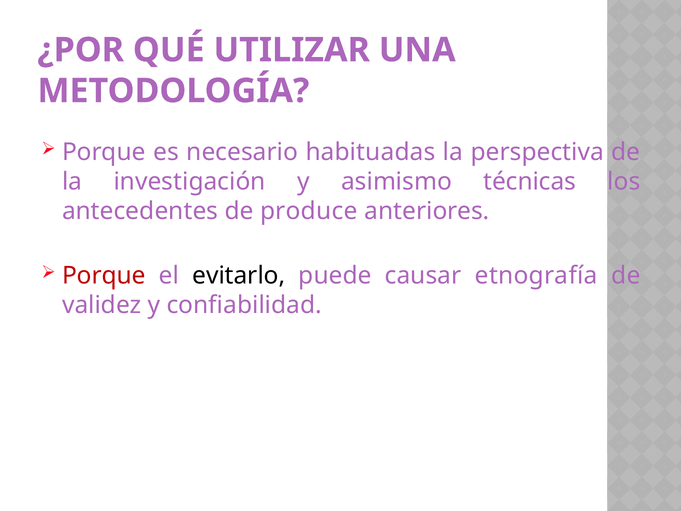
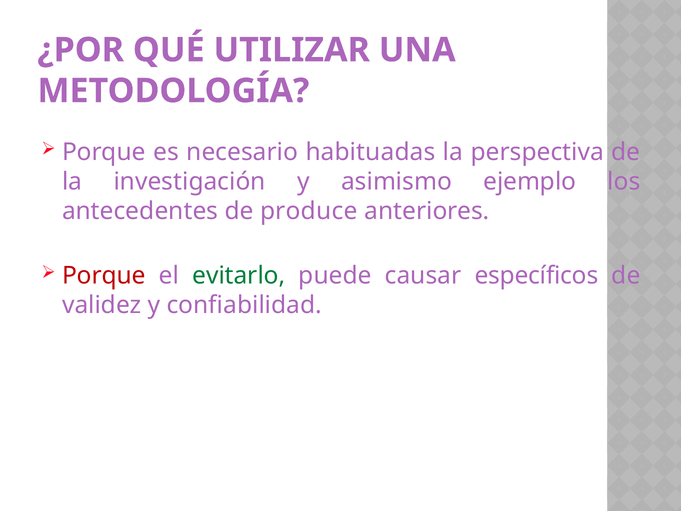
técnicas: técnicas -> ejemplo
evitarlo colour: black -> green
etnografía: etnografía -> específicos
